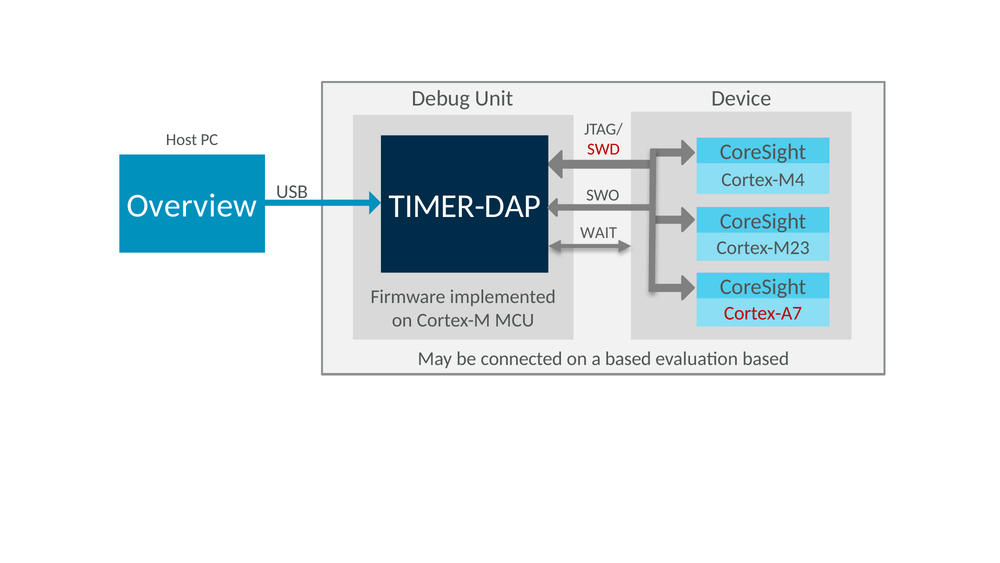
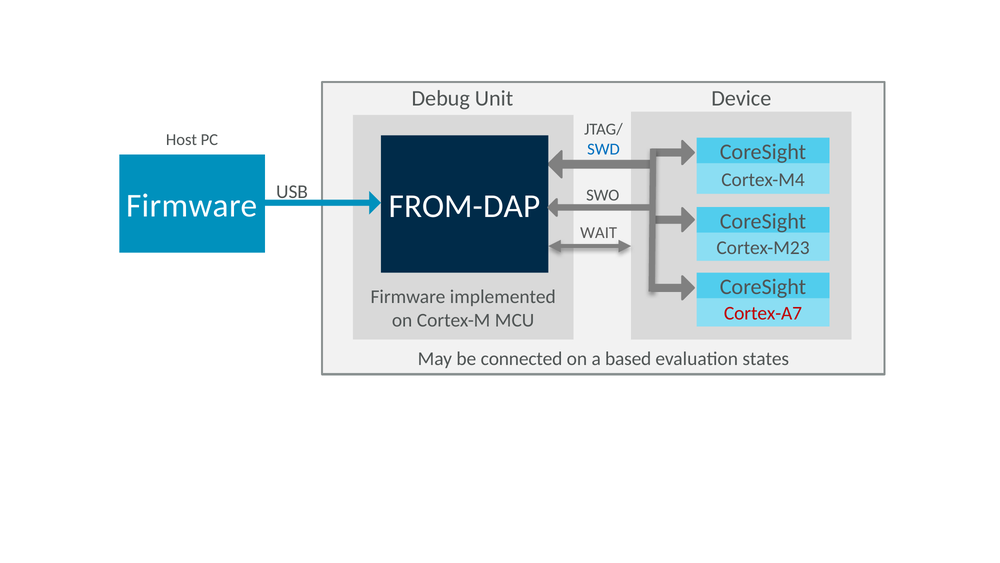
SWD colour: red -> blue
Overview at (192, 206): Overview -> Firmware
TIMER-DAP: TIMER-DAP -> FROM-DAP
evaluation based: based -> states
